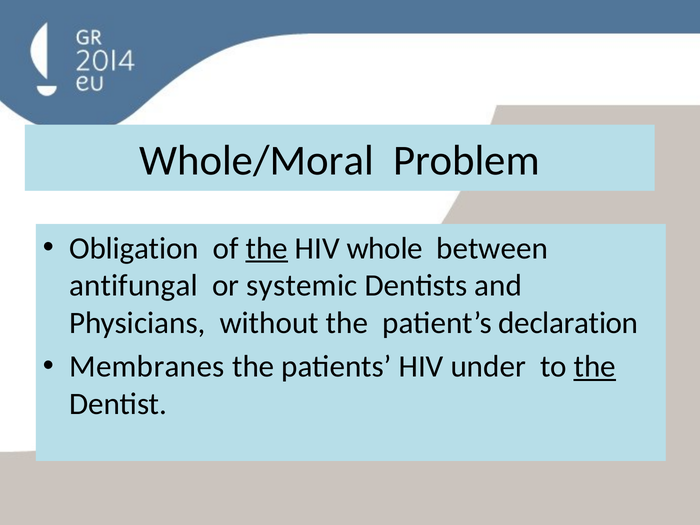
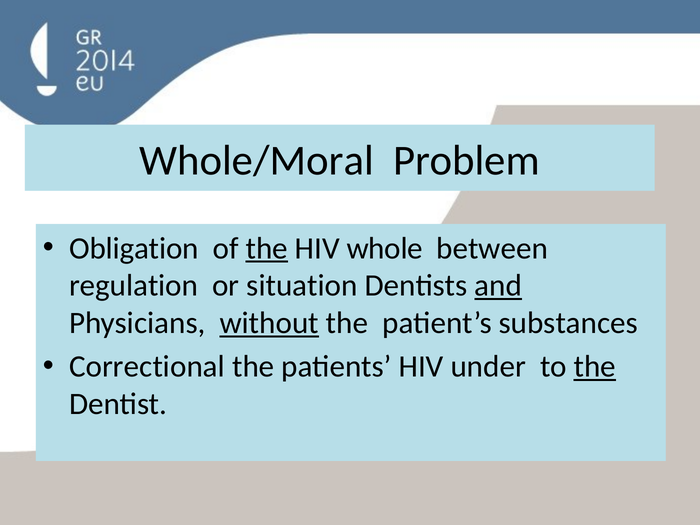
antifungal: antifungal -> regulation
systemic: systemic -> situation
and underline: none -> present
without underline: none -> present
declaration: declaration -> substances
Membranes: Membranes -> Correctional
